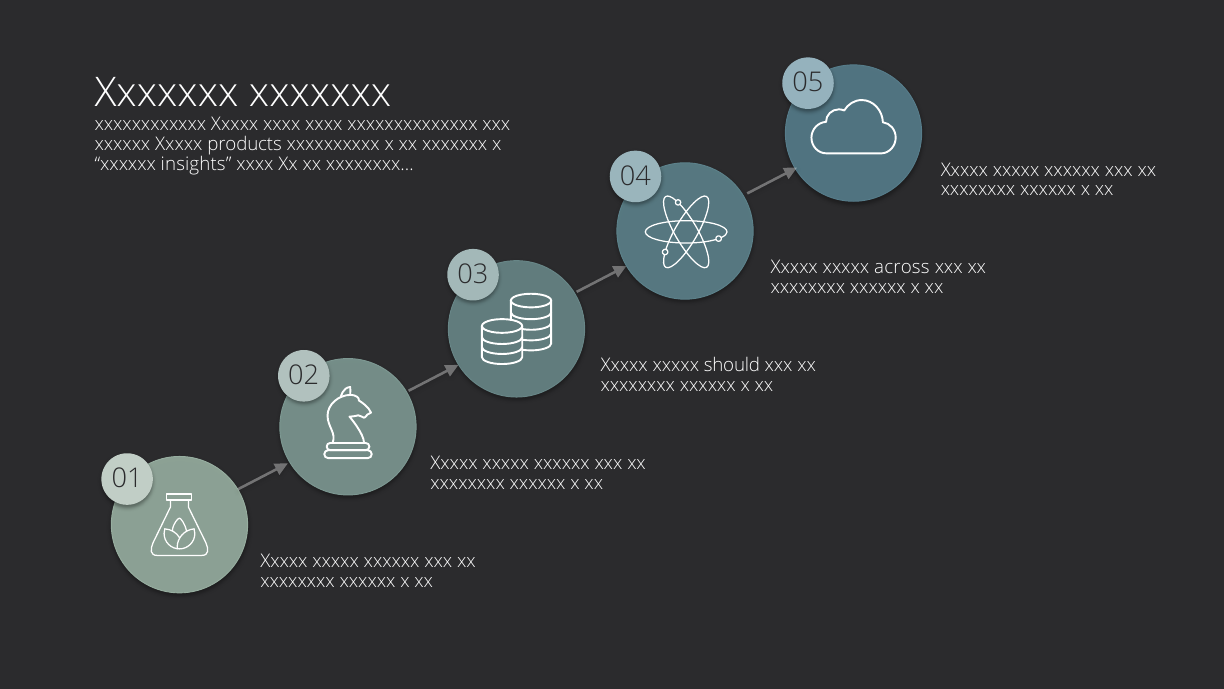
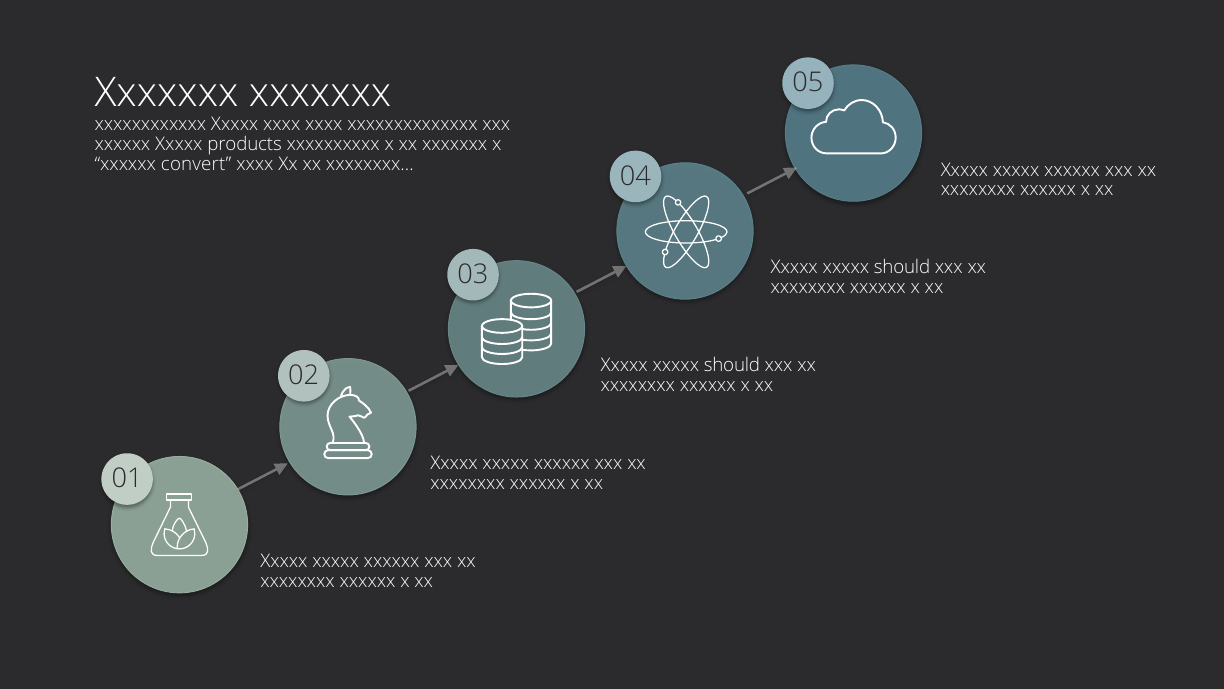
insights: insights -> convert
across at (902, 267): across -> should
